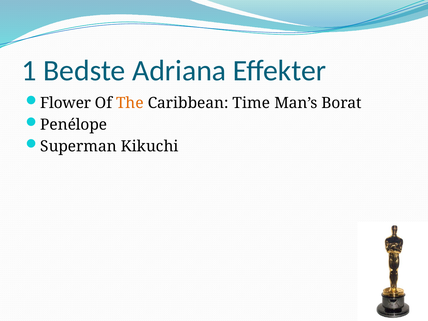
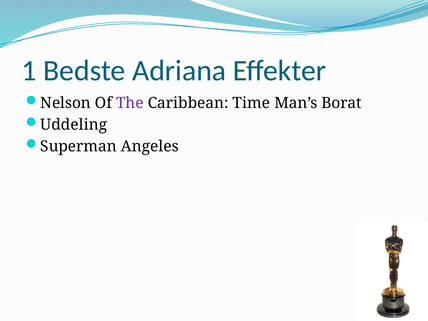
Flower: Flower -> Nelson
The colour: orange -> purple
Penélope: Penélope -> Uddeling
Kikuchi: Kikuchi -> Angeles
